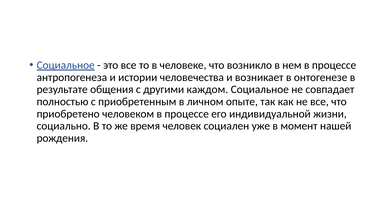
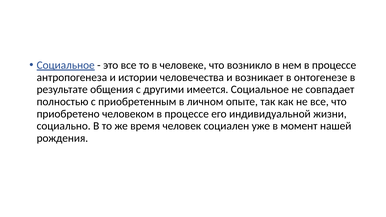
каждом: каждом -> имеется
